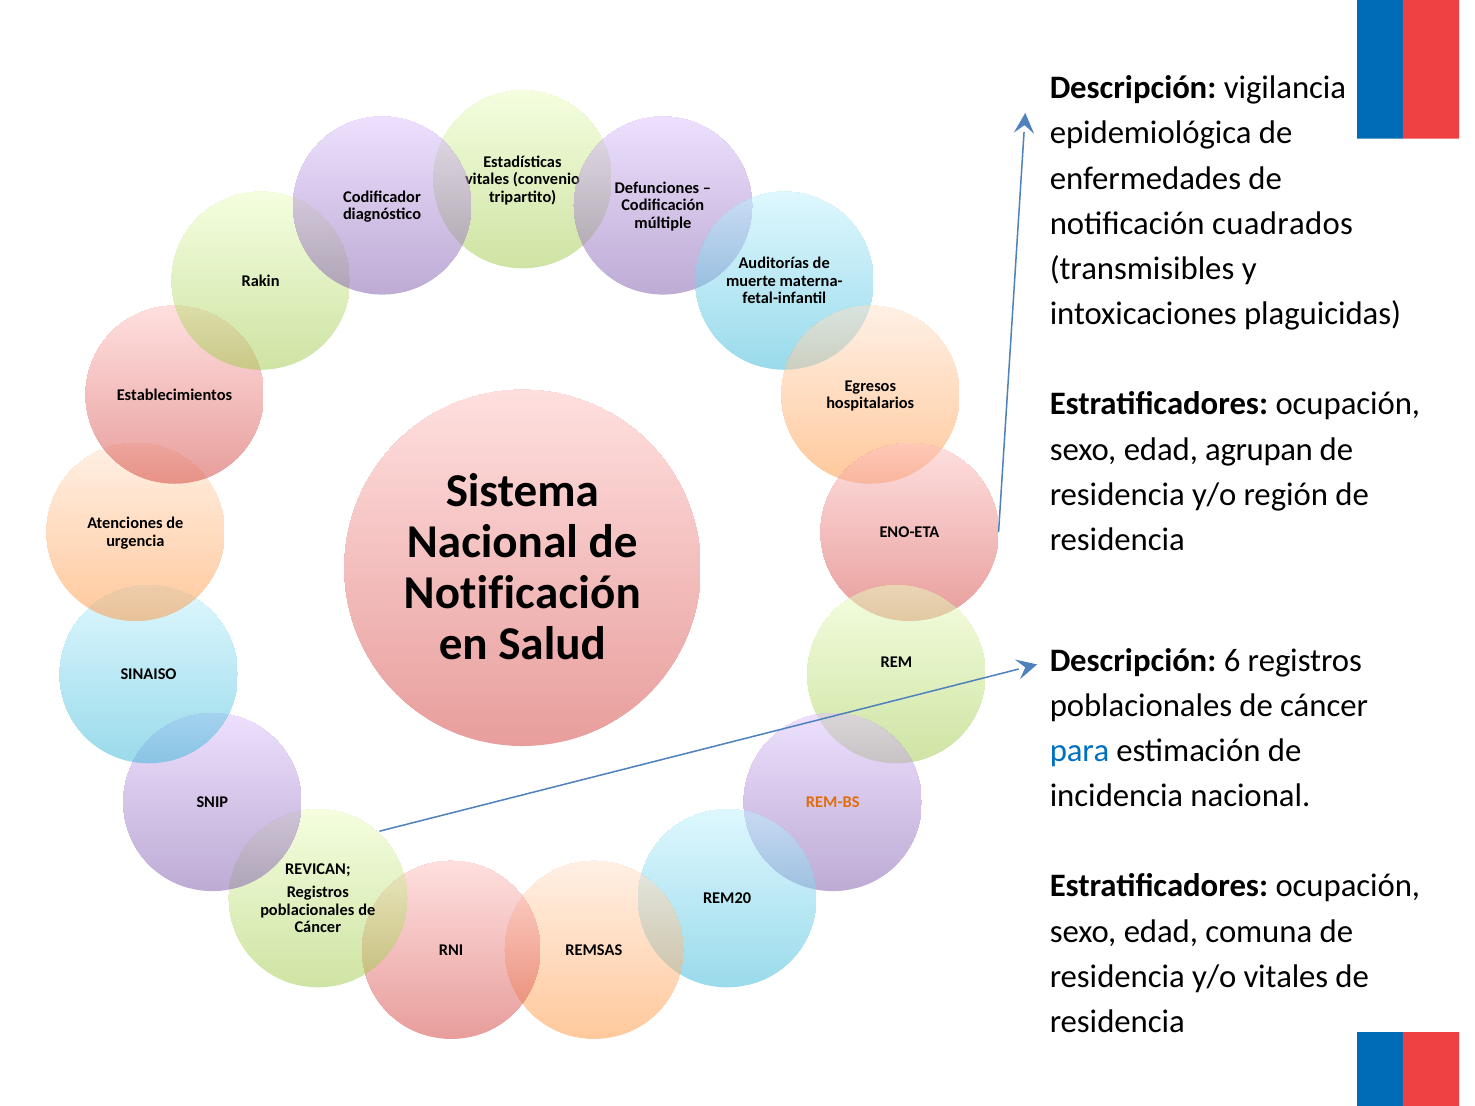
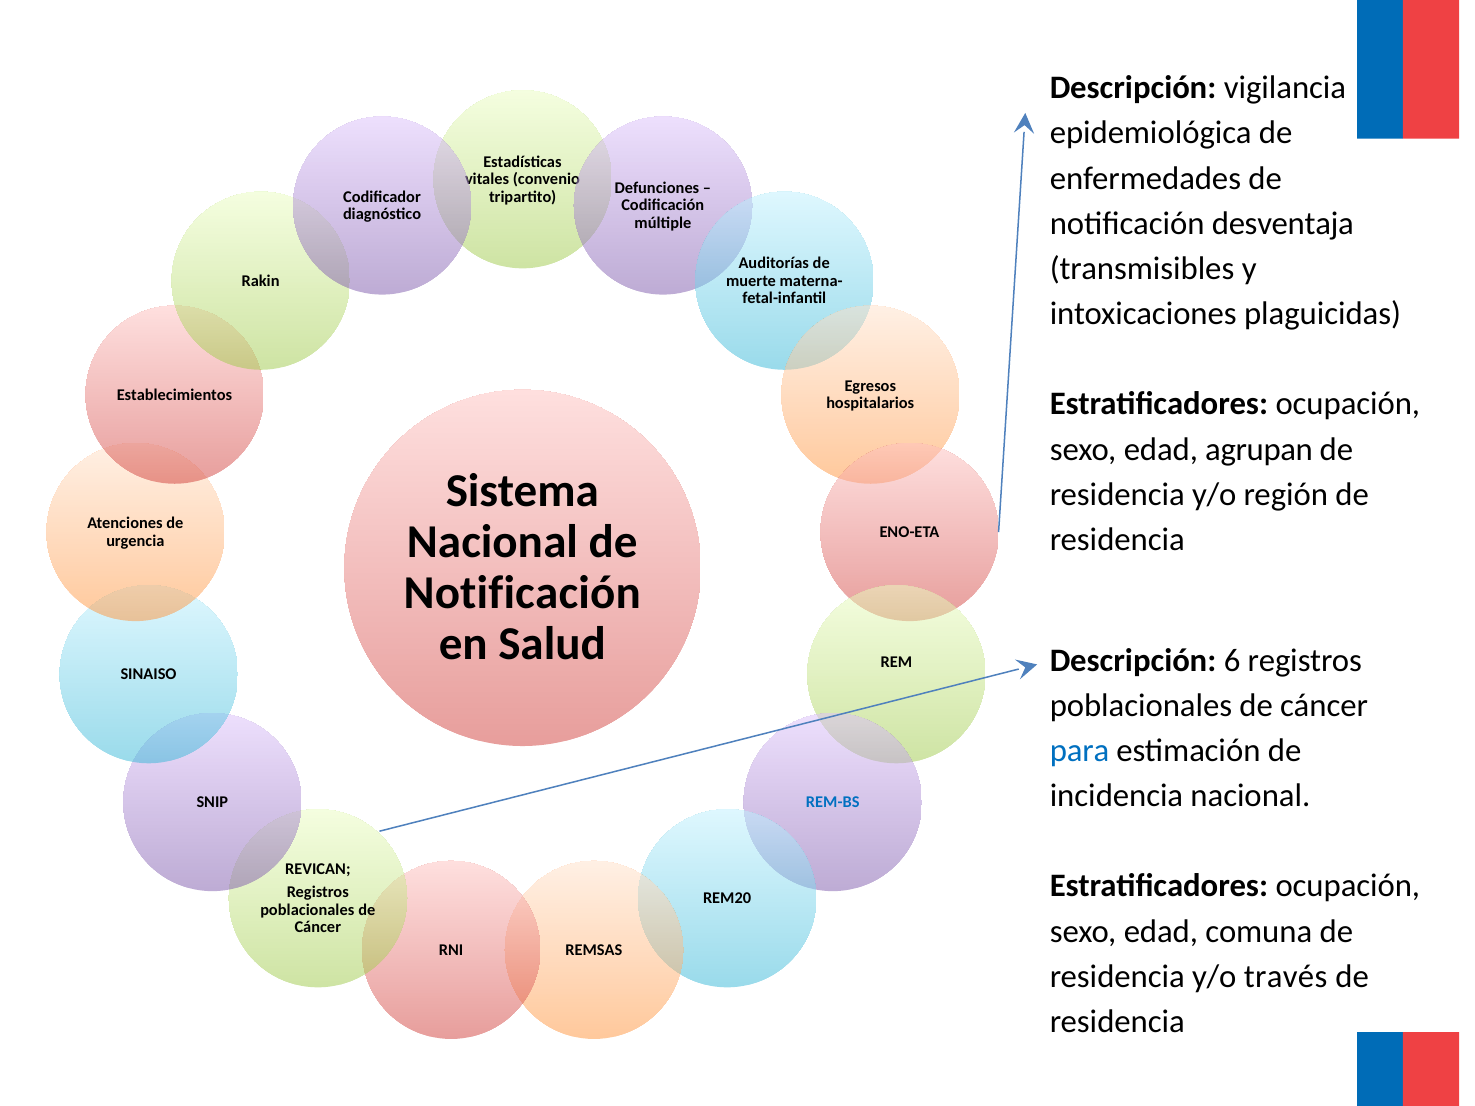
cuadrados: cuadrados -> desventaja
REM-BS colour: orange -> blue
y/o vitales: vitales -> través
